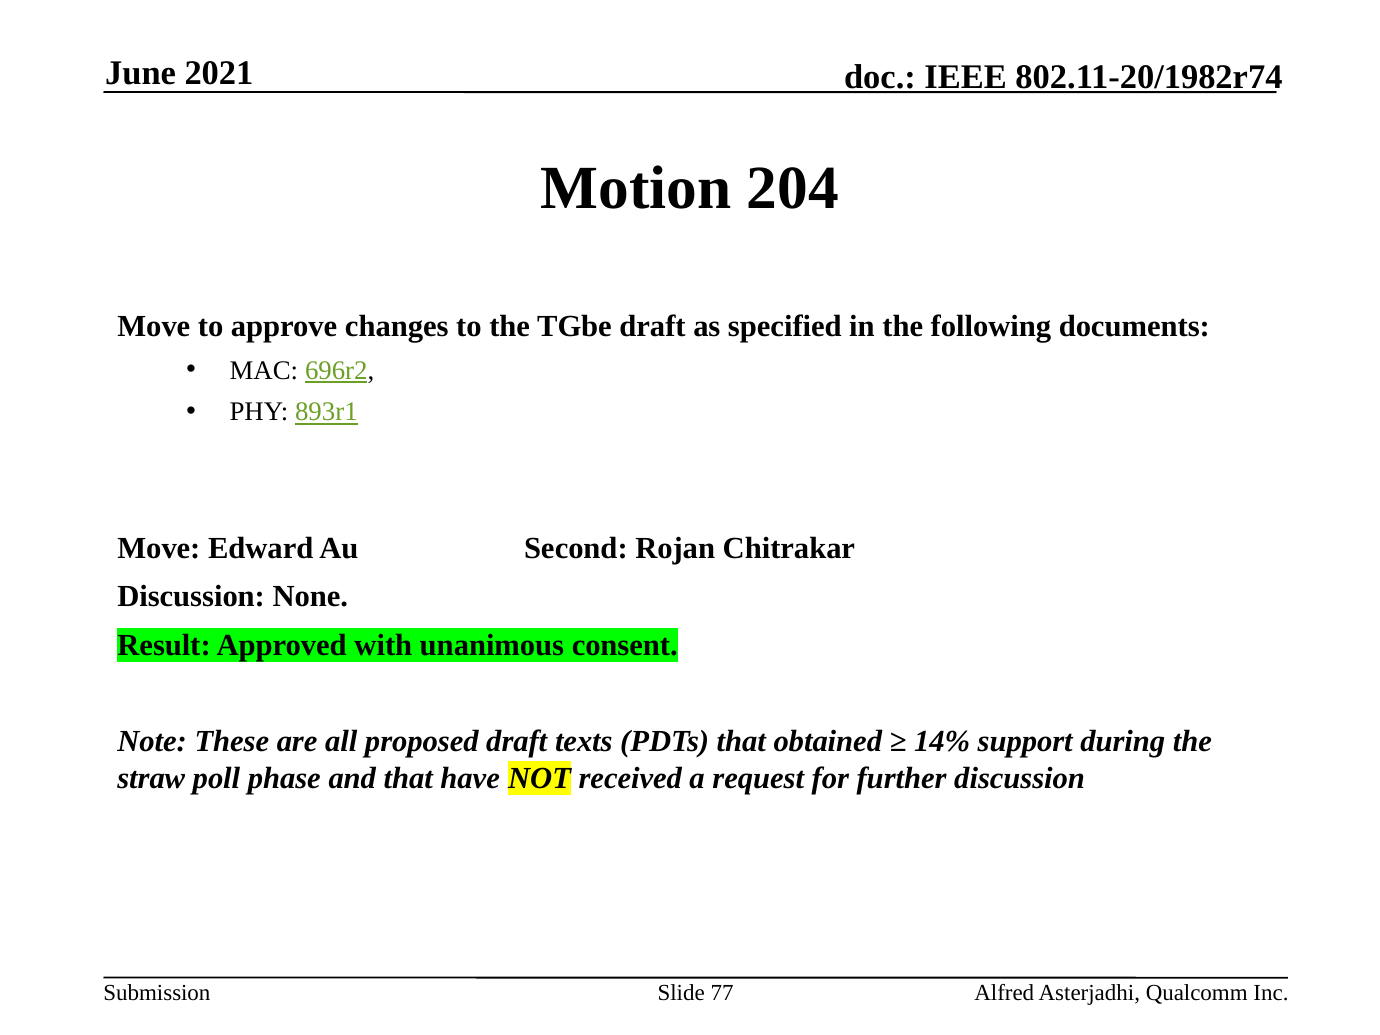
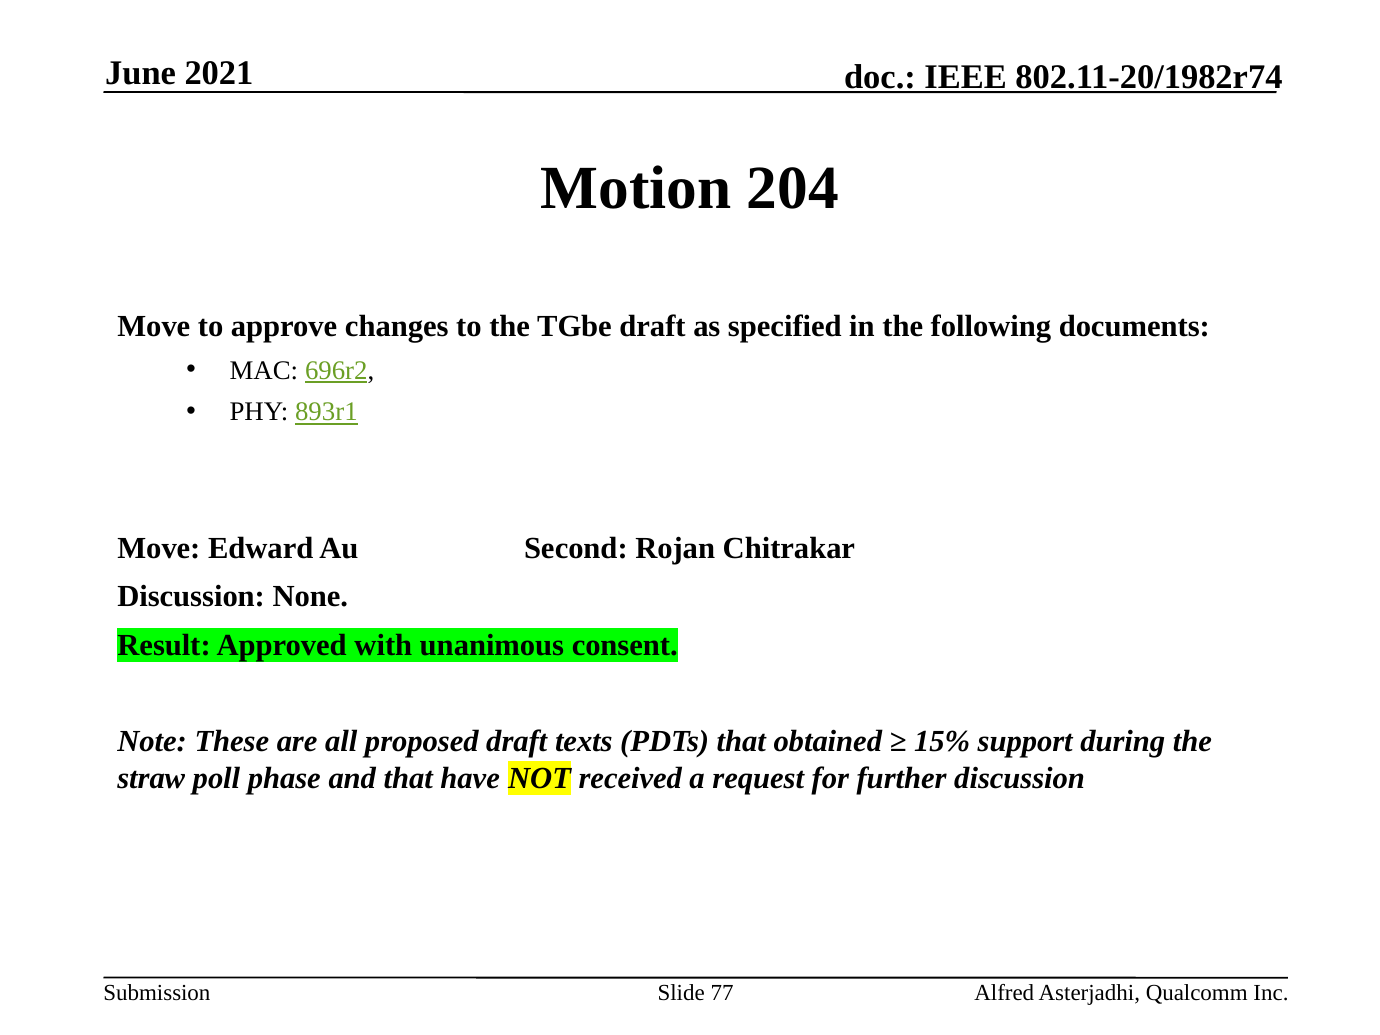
14%: 14% -> 15%
